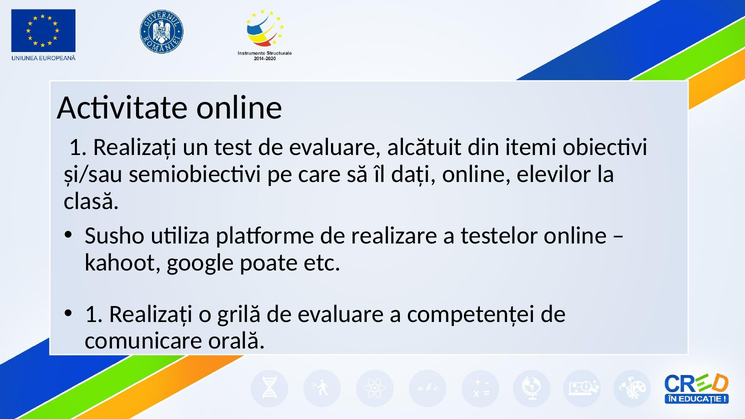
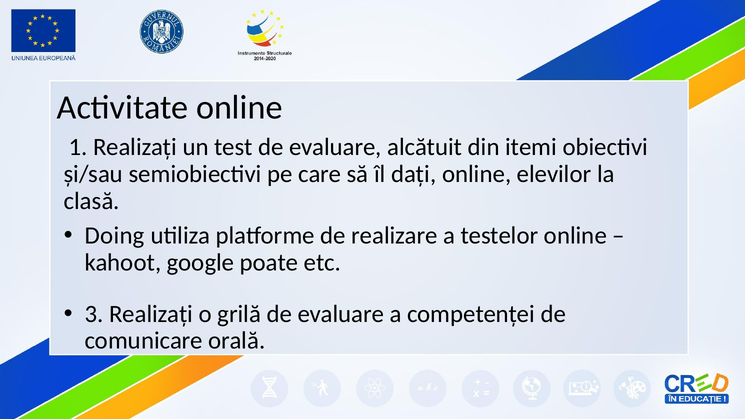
Susho: Susho -> Doing
1 at (94, 314): 1 -> 3
